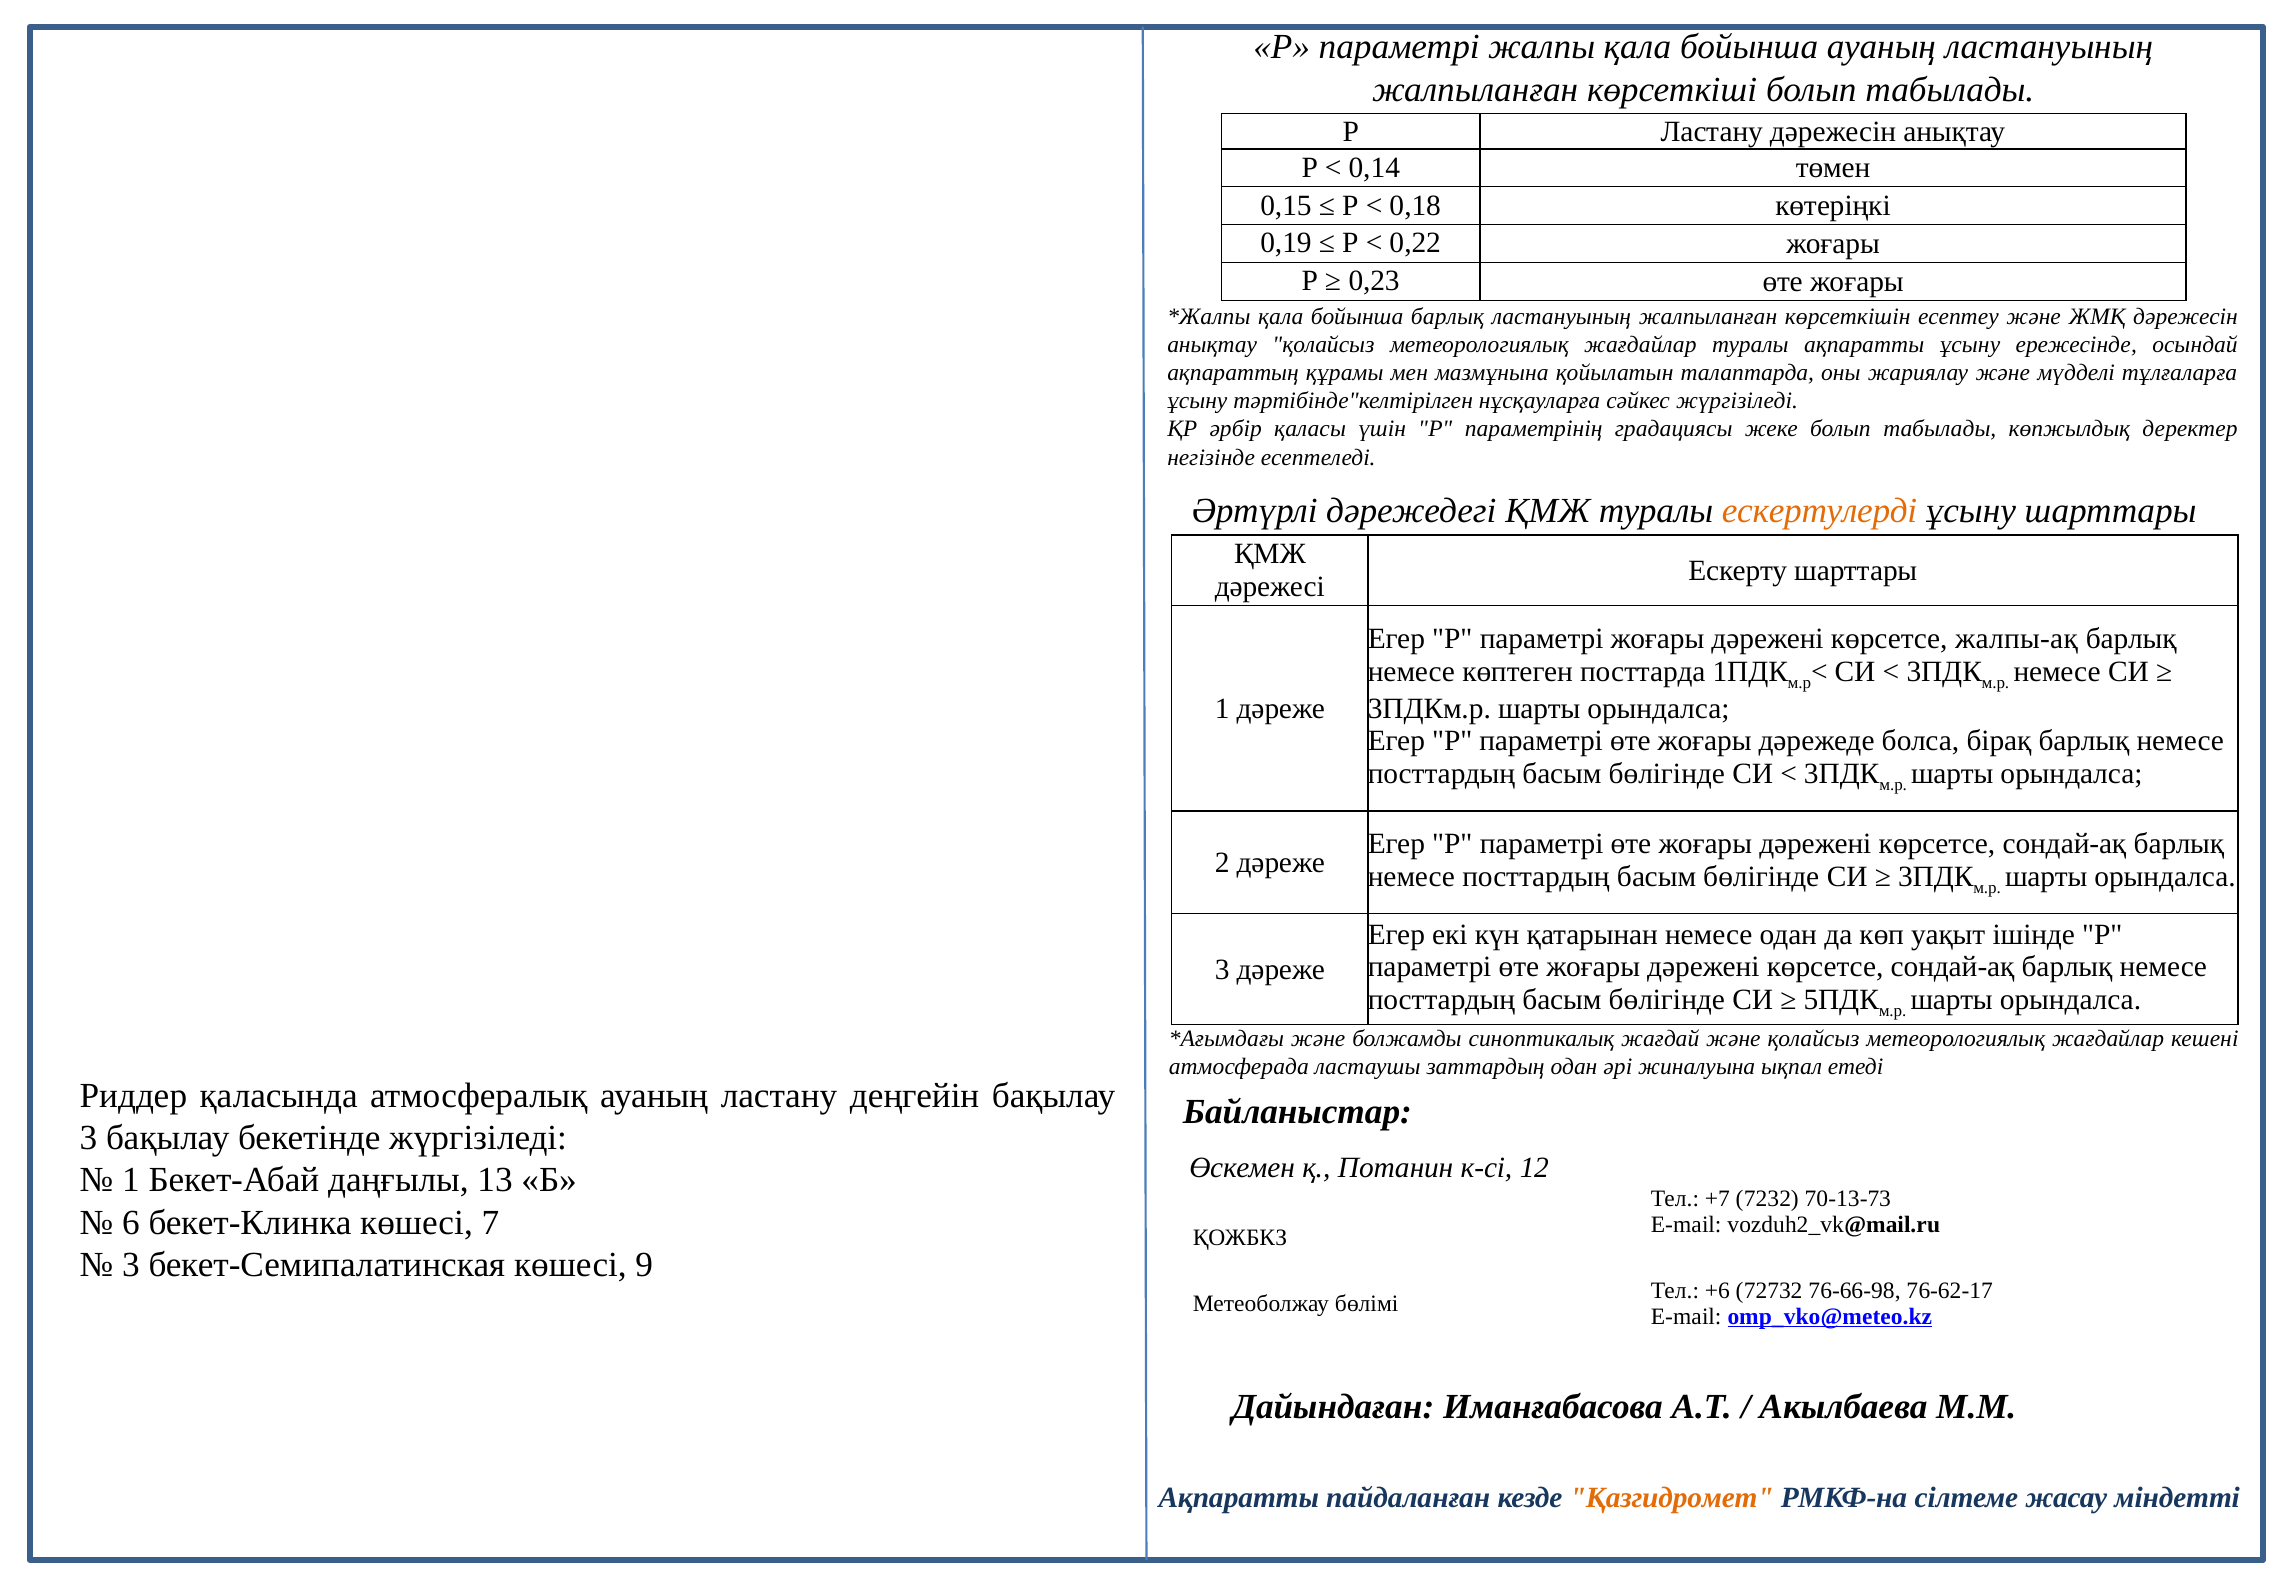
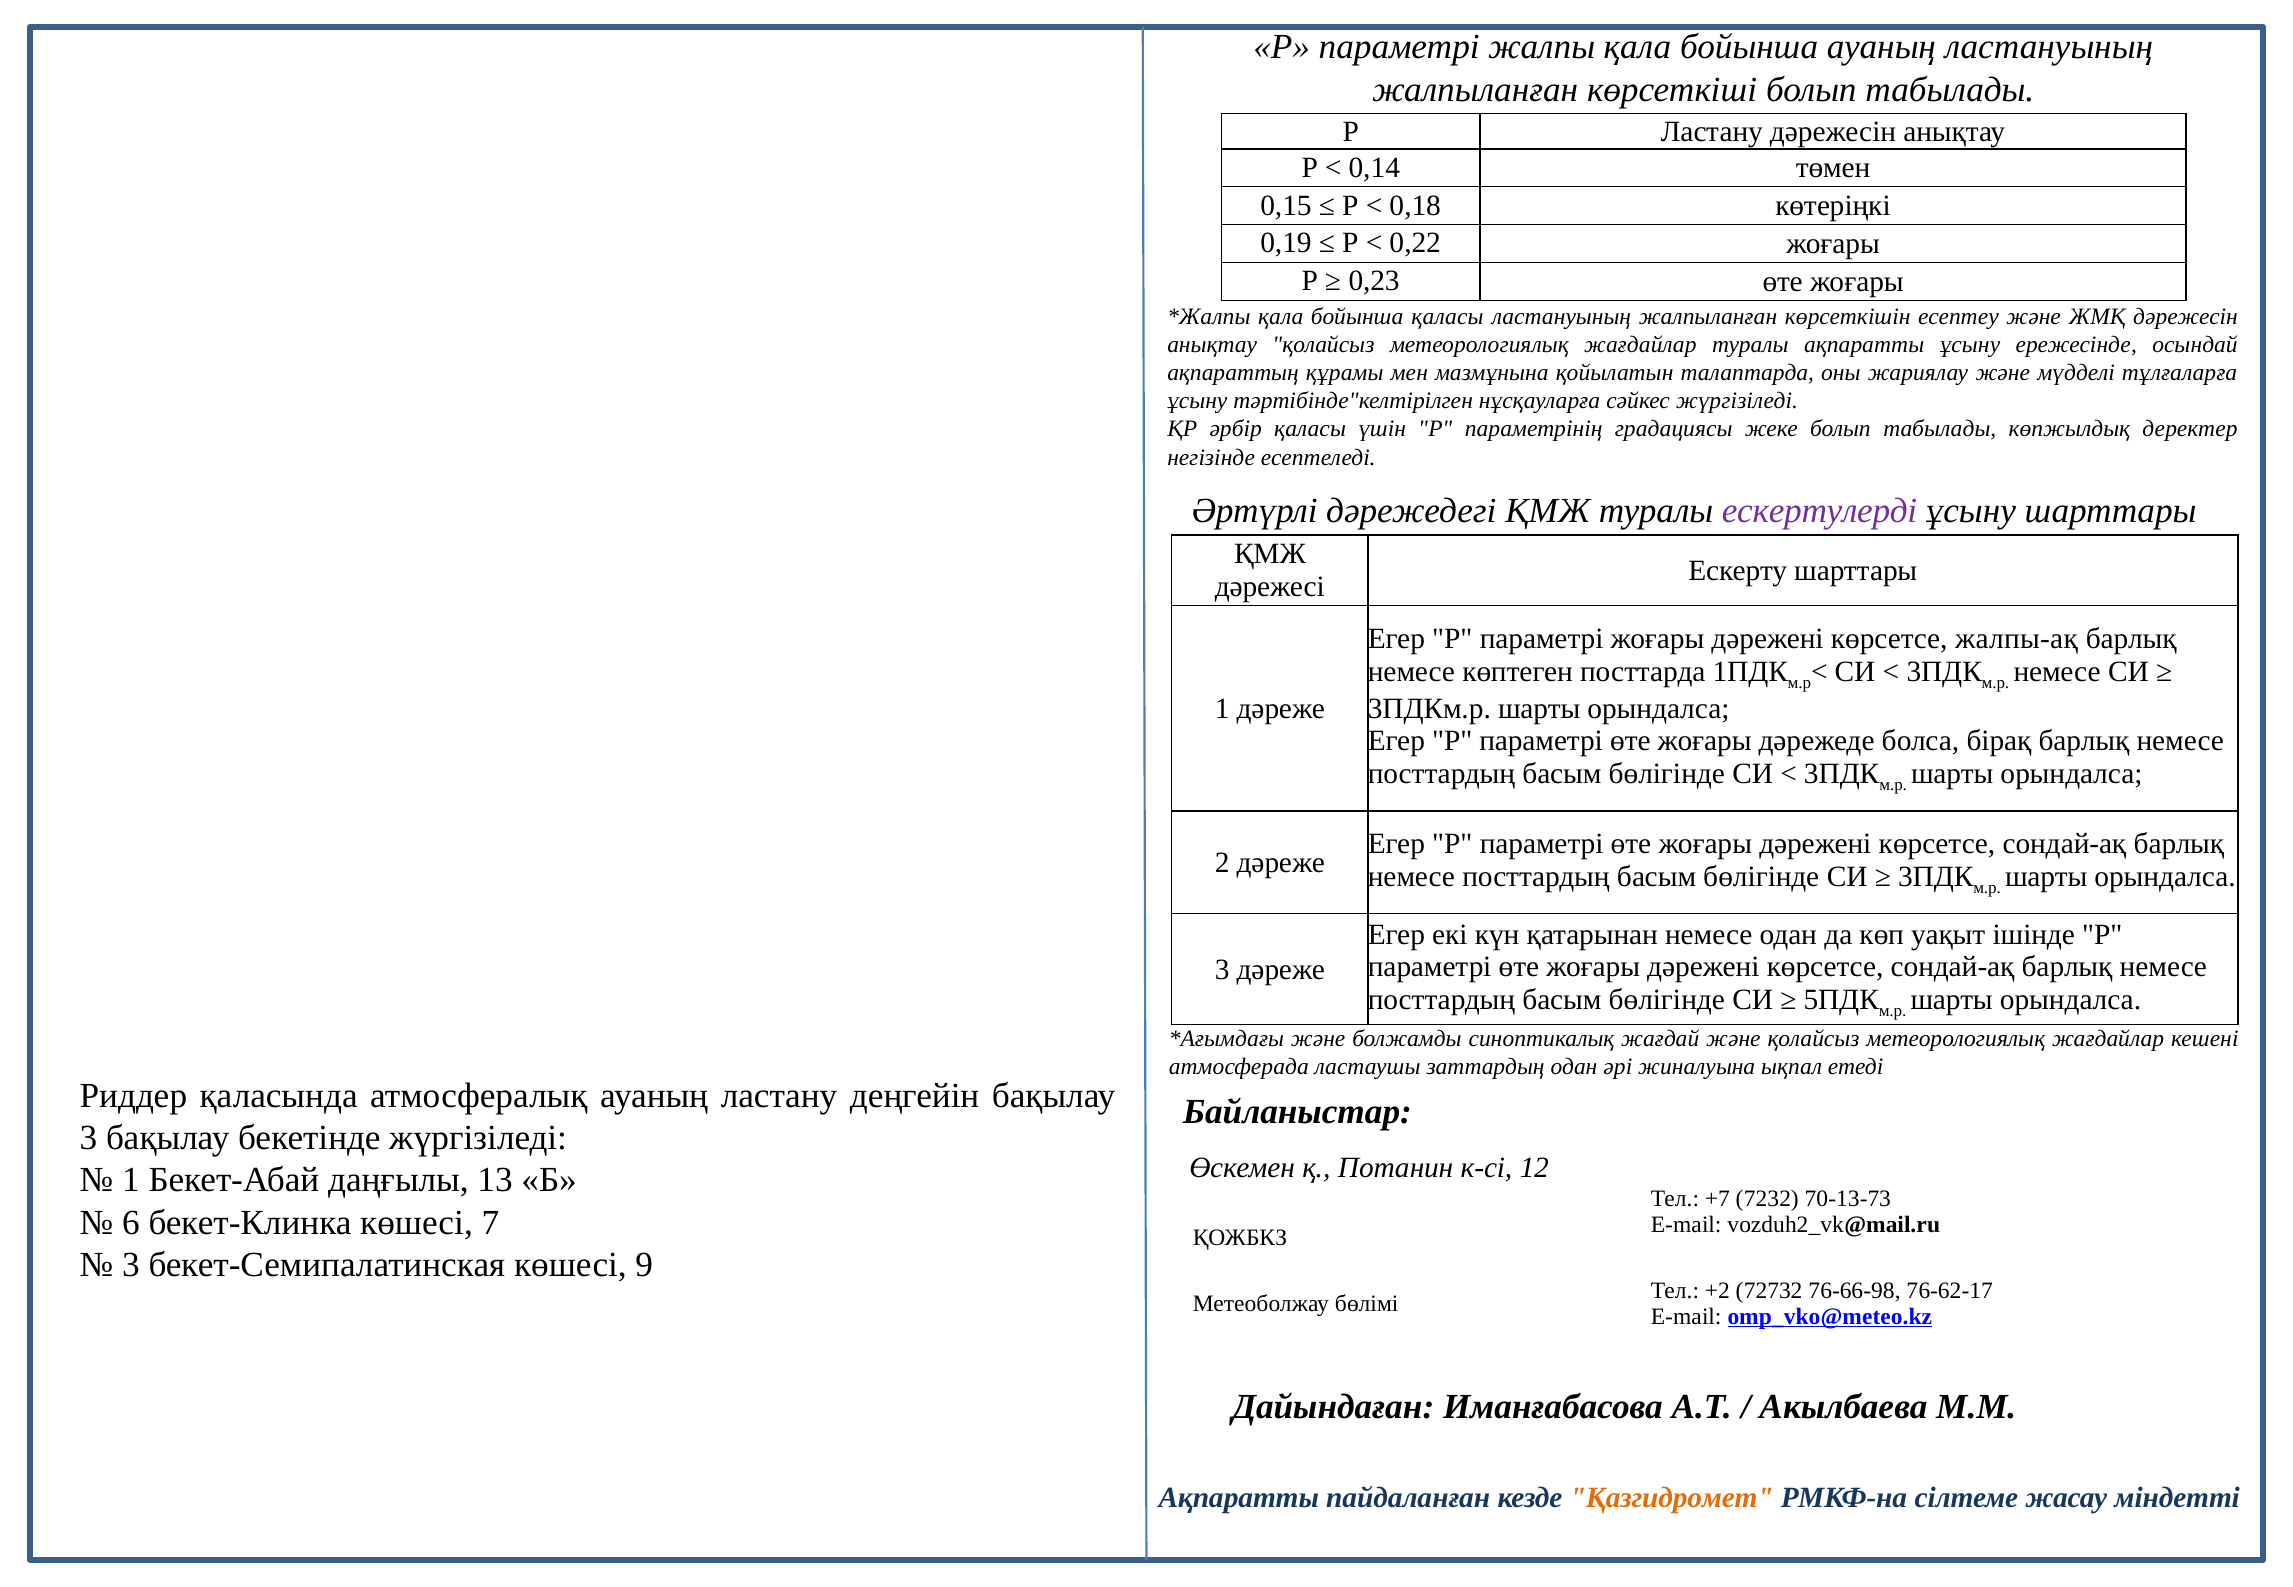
бойынша барлық: барлық -> қаласы
ескертулерді colour: orange -> purple
+6: +6 -> +2
